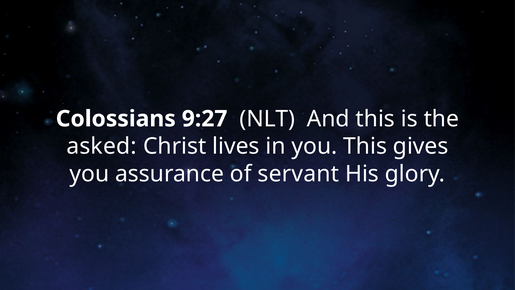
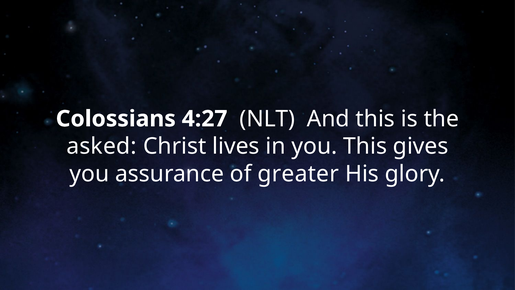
9:27: 9:27 -> 4:27
servant: servant -> greater
